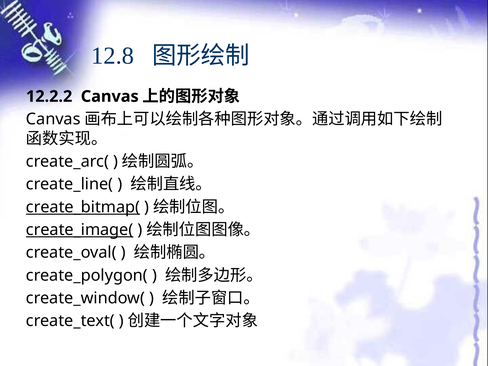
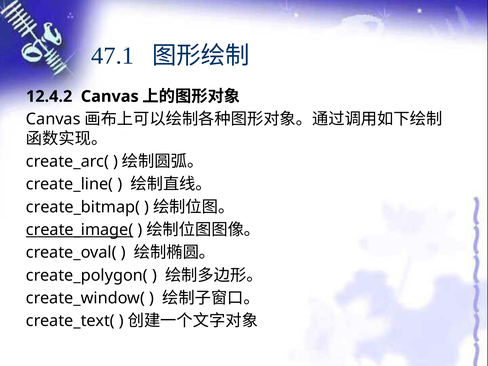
12.8: 12.8 -> 47.1
12.2.2: 12.2.2 -> 12.4.2
create_bitmap( underline: present -> none
